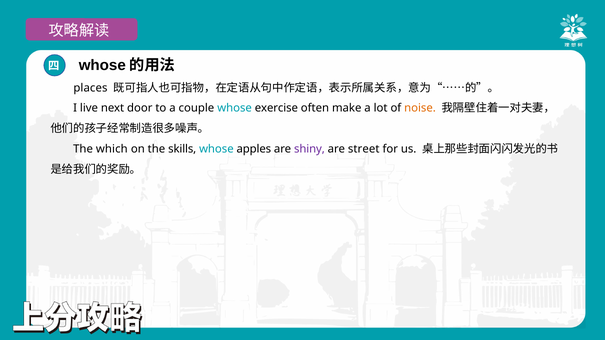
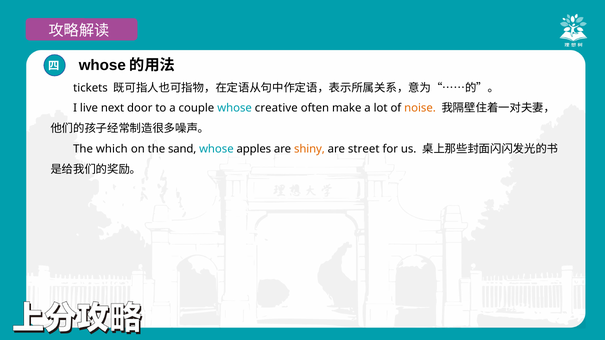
places: places -> tickets
exercise: exercise -> creative
skills: skills -> sand
shiny colour: purple -> orange
